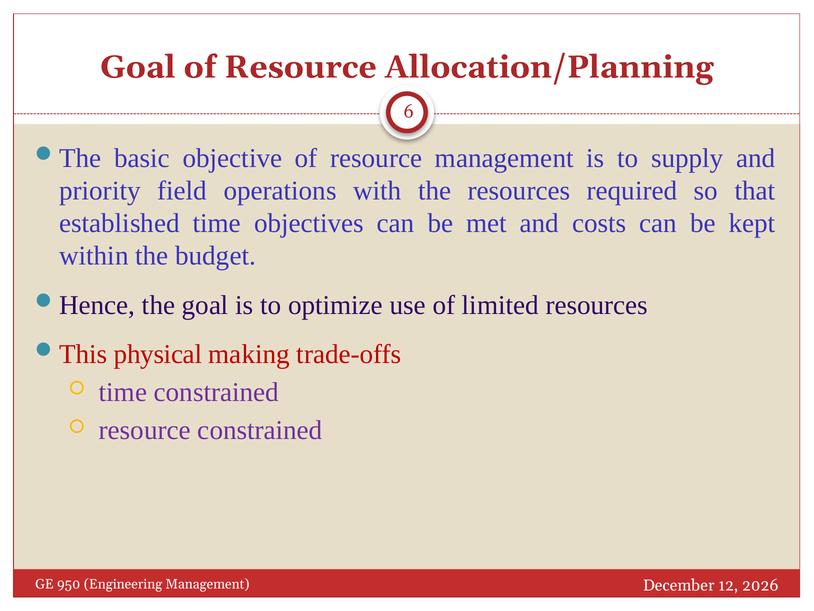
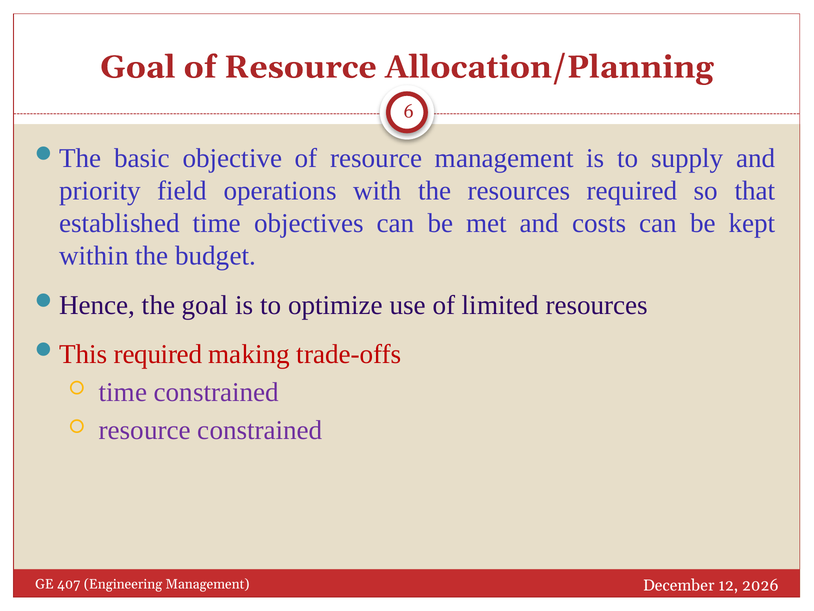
physical at (158, 354): physical -> required
950: 950 -> 407
